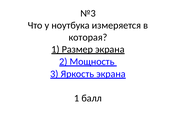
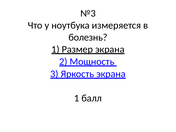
которая: которая -> болезнь
